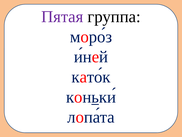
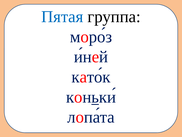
Пятая colour: purple -> blue
